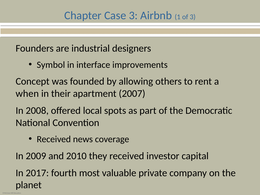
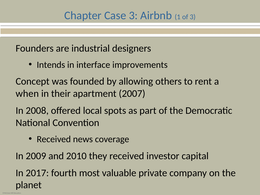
Symbol: Symbol -> Intends
